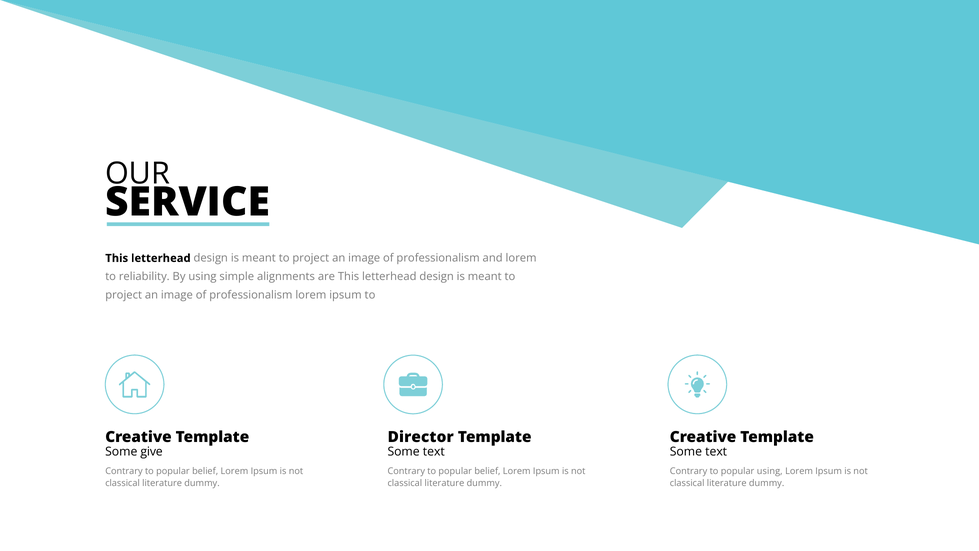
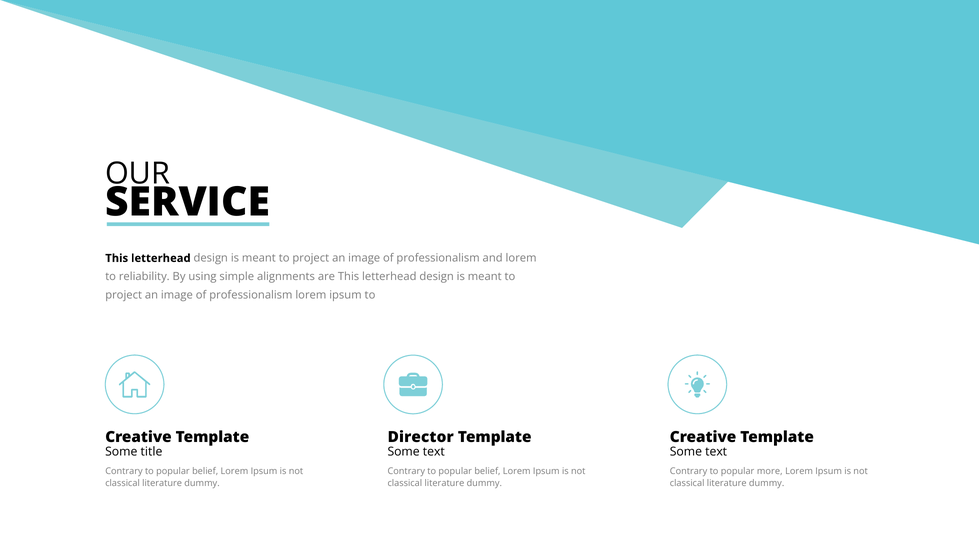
give: give -> title
popular using: using -> more
